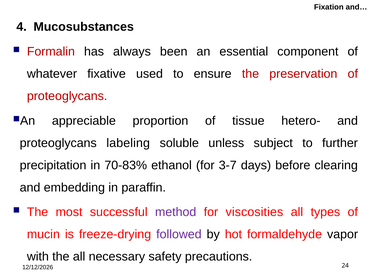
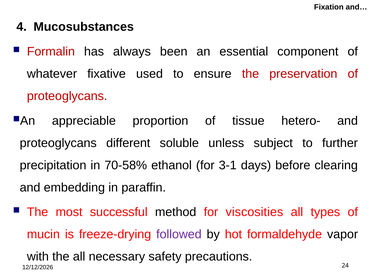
labeling: labeling -> different
70-83%: 70-83% -> 70-58%
3-7: 3-7 -> 3-1
method colour: purple -> black
